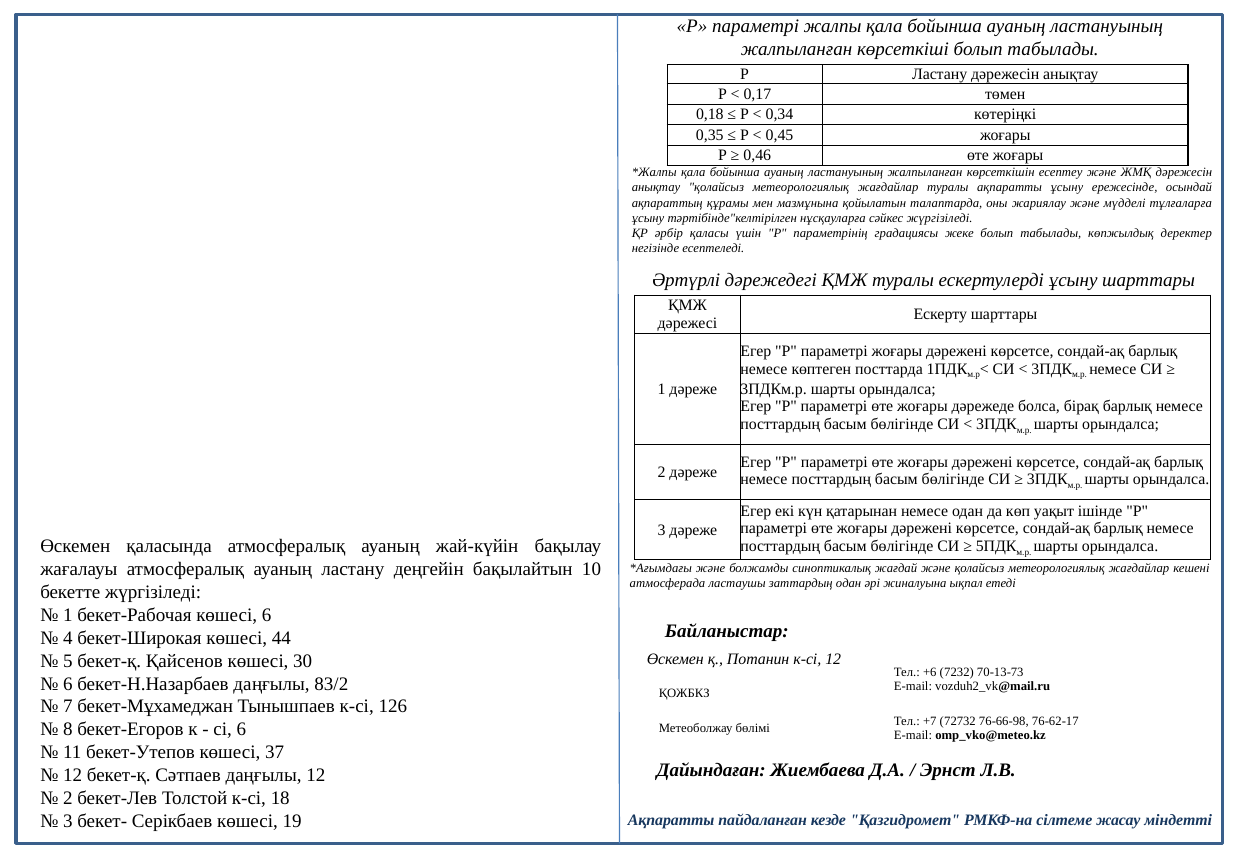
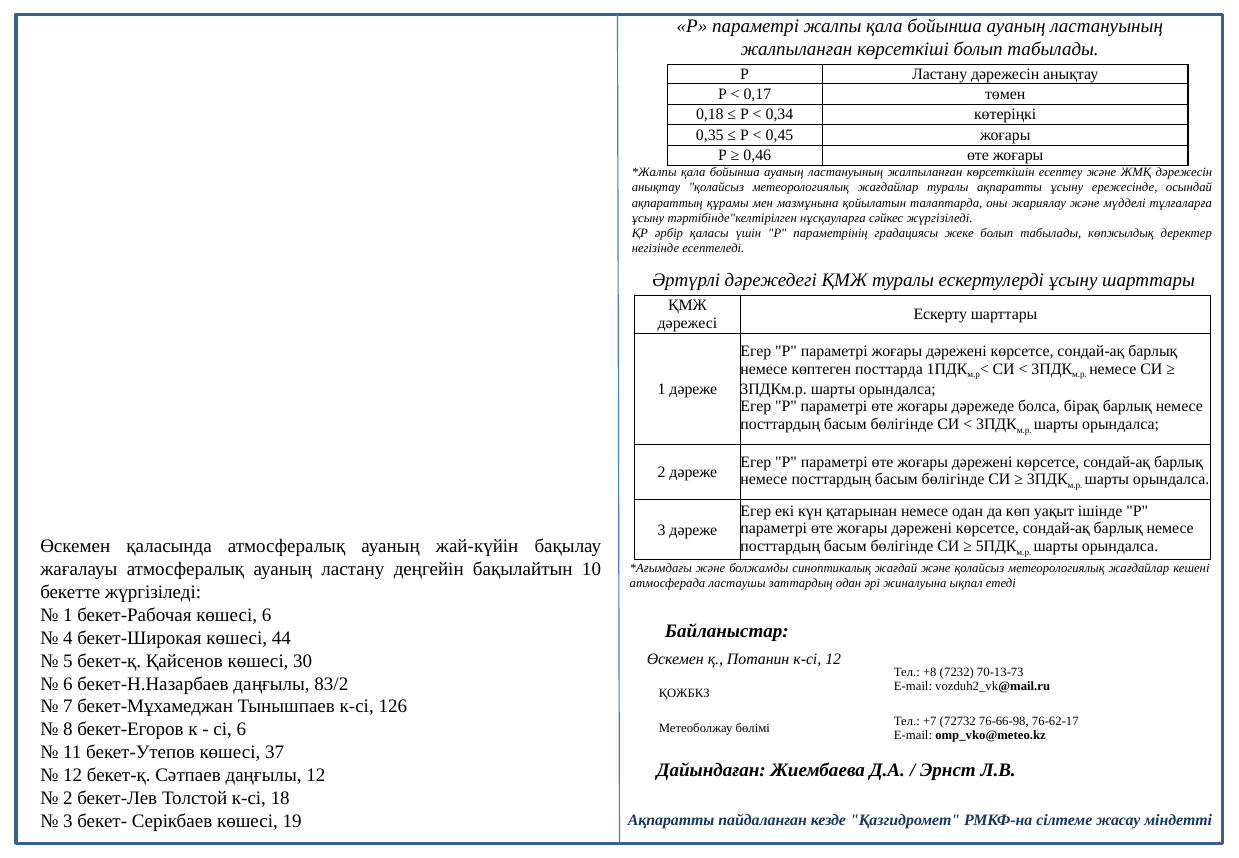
+6: +6 -> +8
